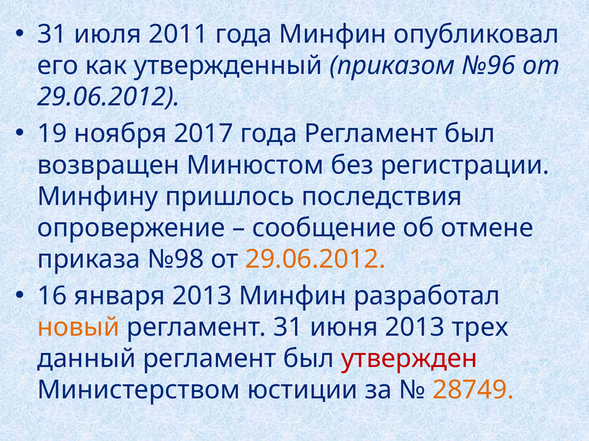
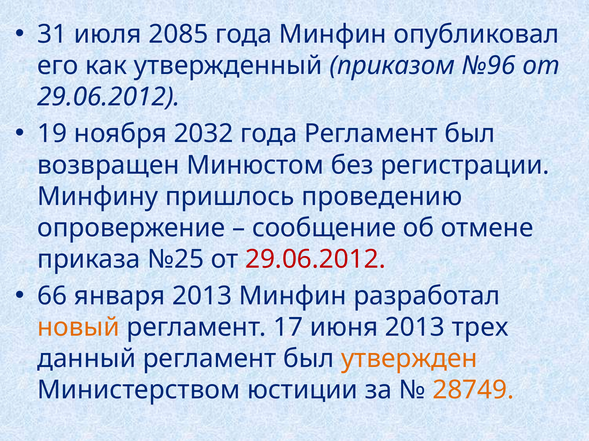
2011: 2011 -> 2085
2017: 2017 -> 2032
последствия: последствия -> проведению
№98: №98 -> №25
29.06.2012 at (315, 260) colour: orange -> red
16: 16 -> 66
регламент 31: 31 -> 17
утвержден colour: red -> orange
